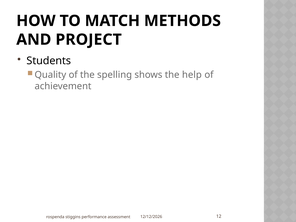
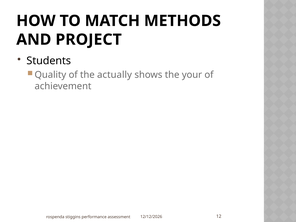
spelling: spelling -> actually
help: help -> your
